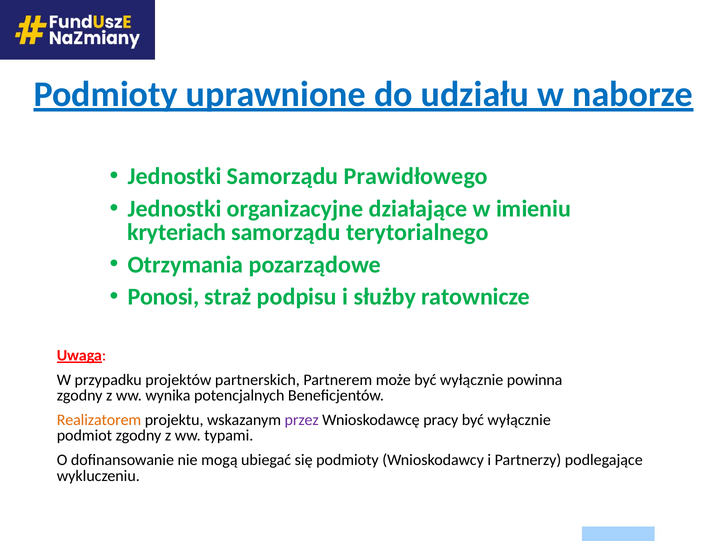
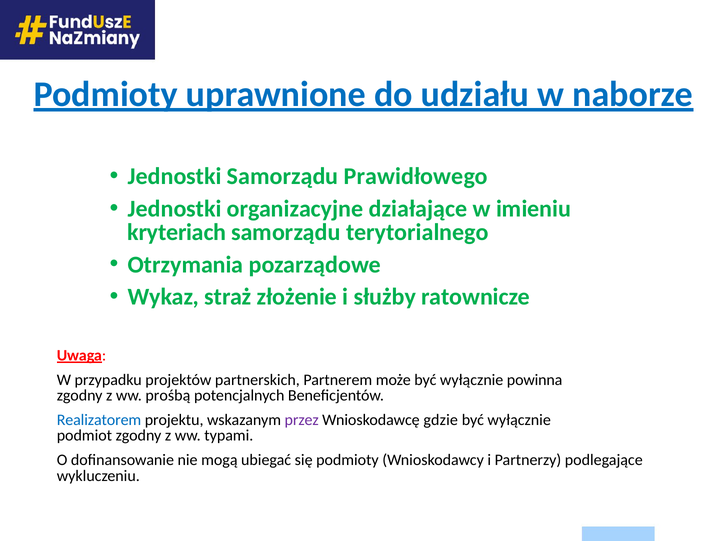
Ponosi: Ponosi -> Wykaz
podpisu: podpisu -> złożenie
wynika: wynika -> prośbą
Realizatorem colour: orange -> blue
pracy: pracy -> gdzie
